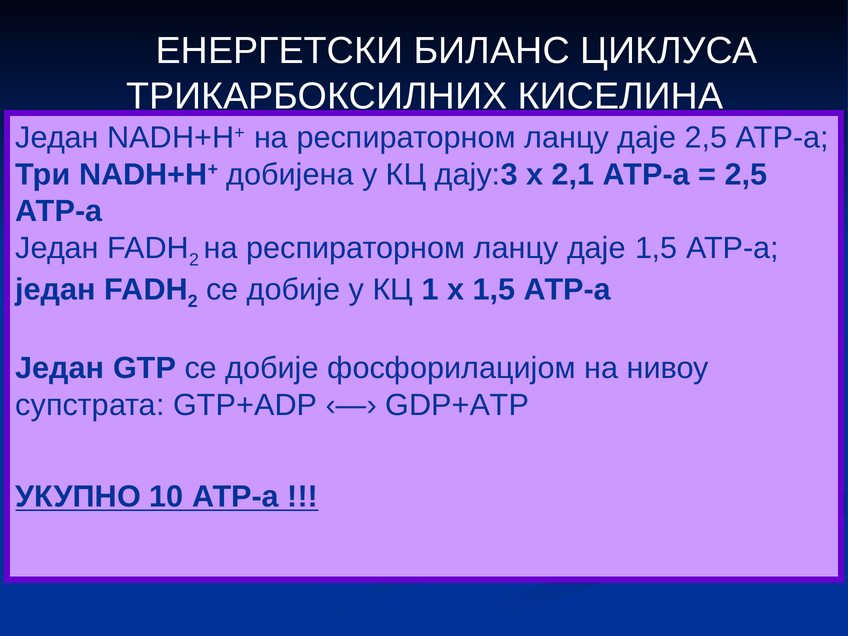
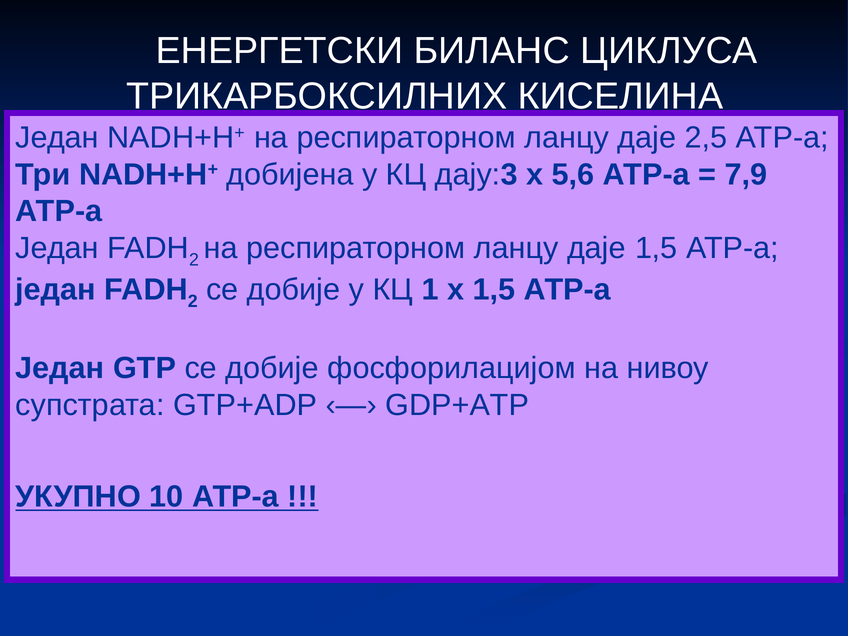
2,1: 2,1 -> 5,6
2,5 at (746, 174): 2,5 -> 7,9
